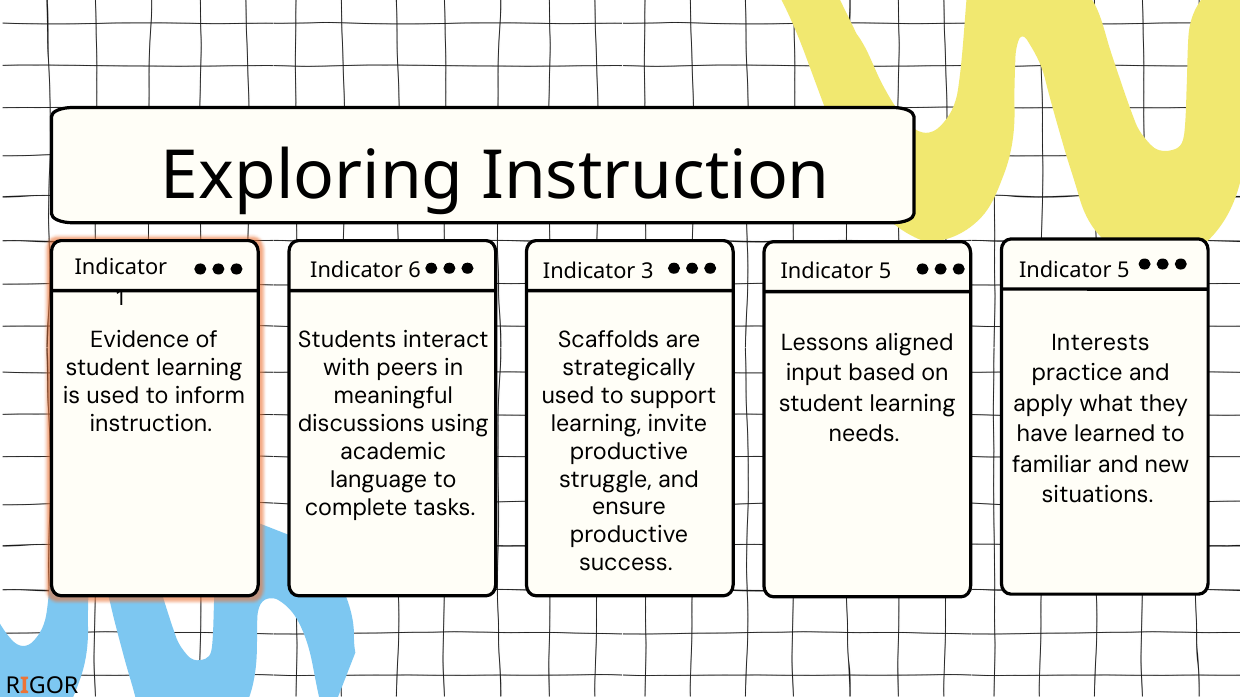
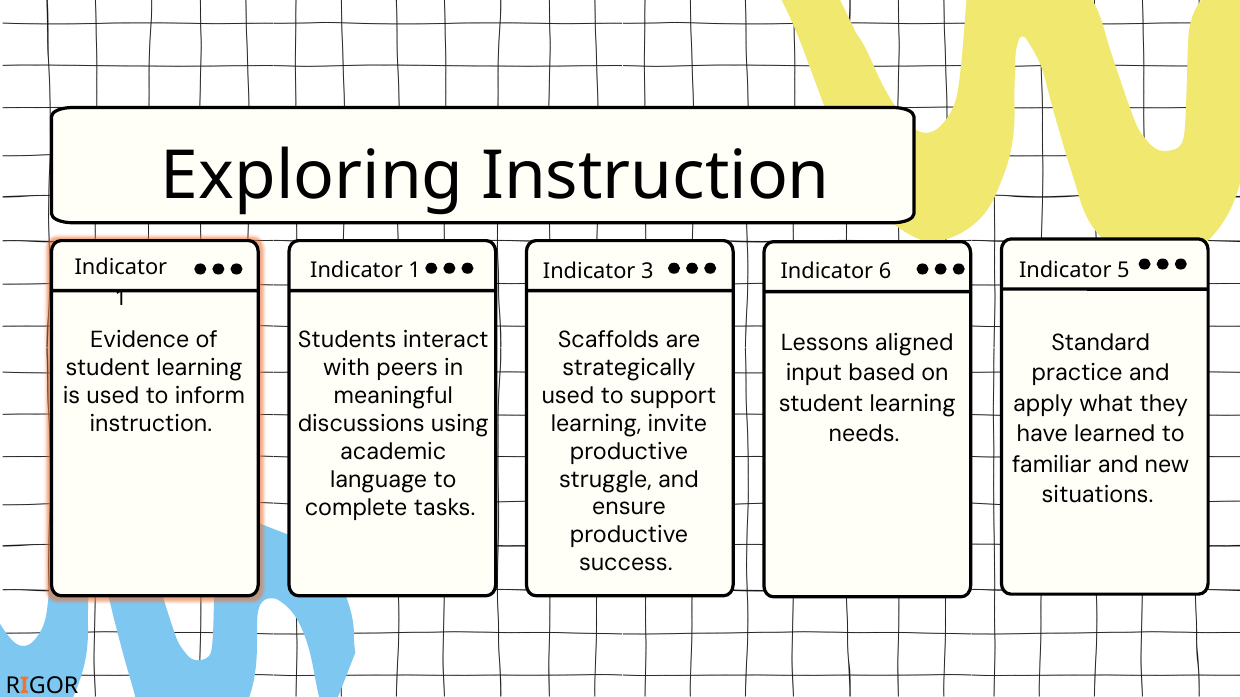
6 at (415, 270): 6 -> 1
3 Indicator 5: 5 -> 6
Interests: Interests -> Standard
